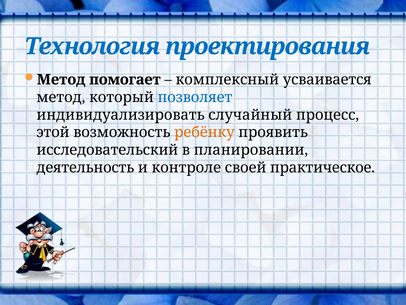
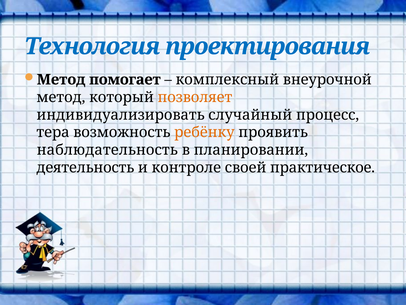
усваивается: усваивается -> внеурочной
позволяет colour: blue -> orange
этой: этой -> тера
исследовательский: исследовательский -> наблюдательность
